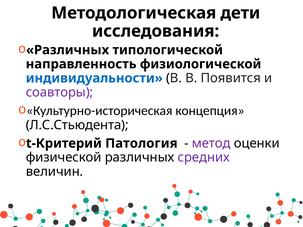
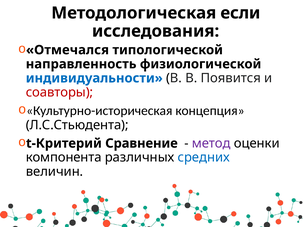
дети: дети -> если
Различных at (68, 50): Различных -> Отмечался
соавторы colour: purple -> red
Патология: Патология -> Сравнение
физической: физической -> компонента
средних colour: purple -> blue
